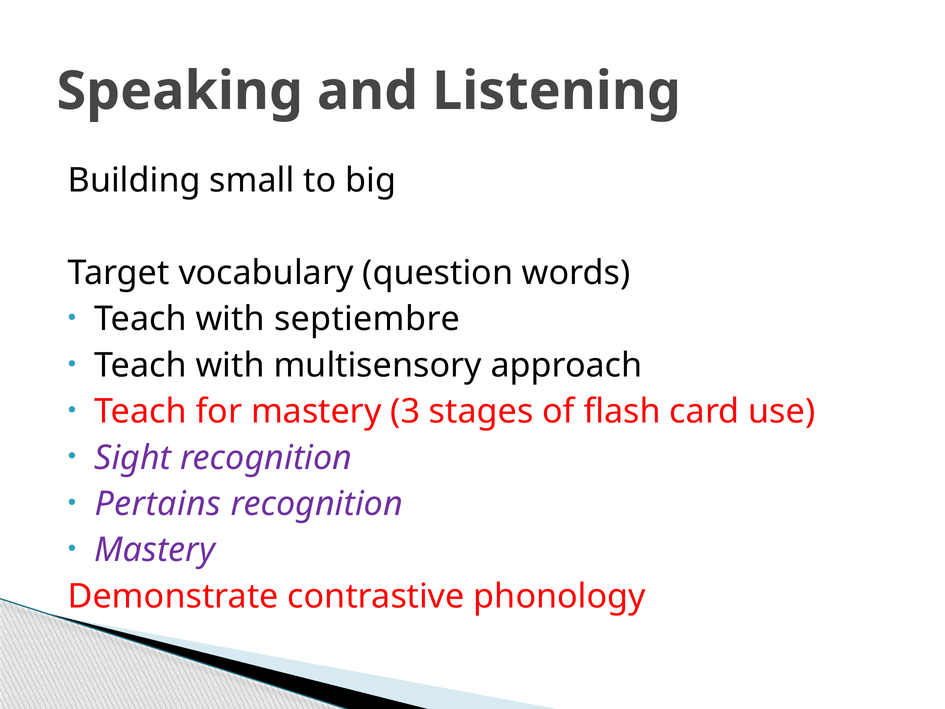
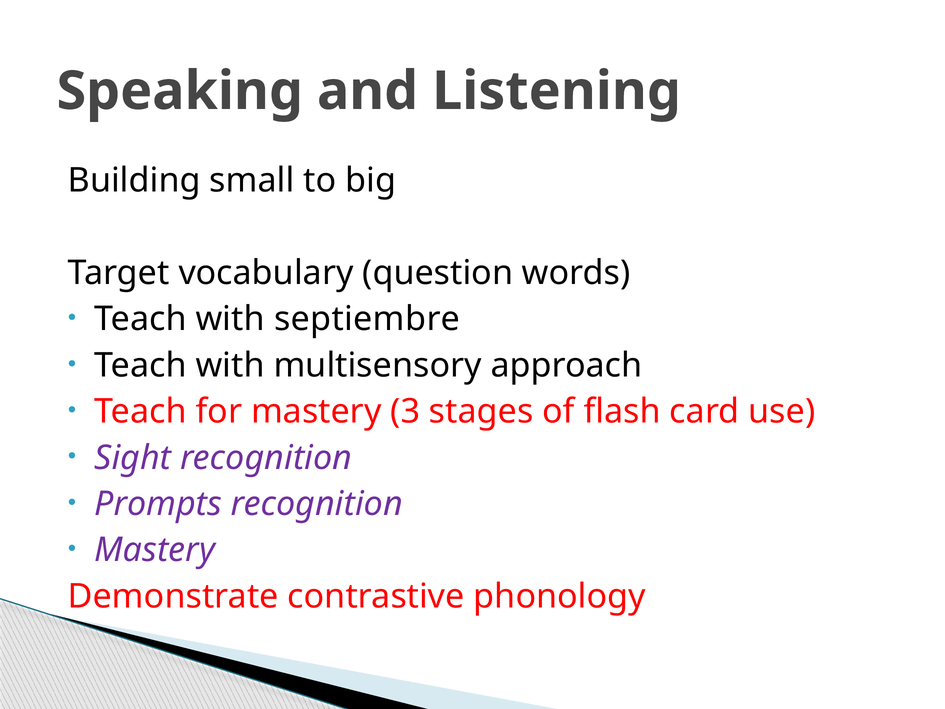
Pertains: Pertains -> Prompts
